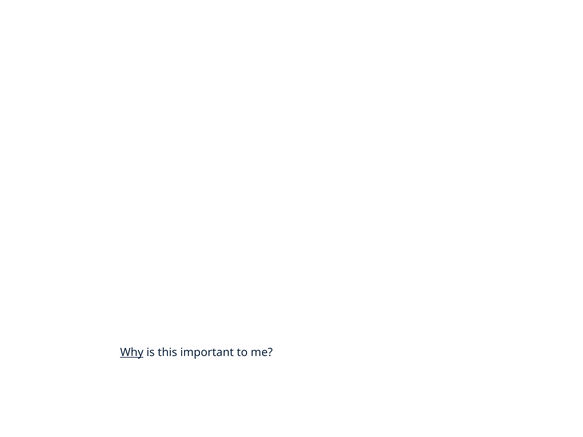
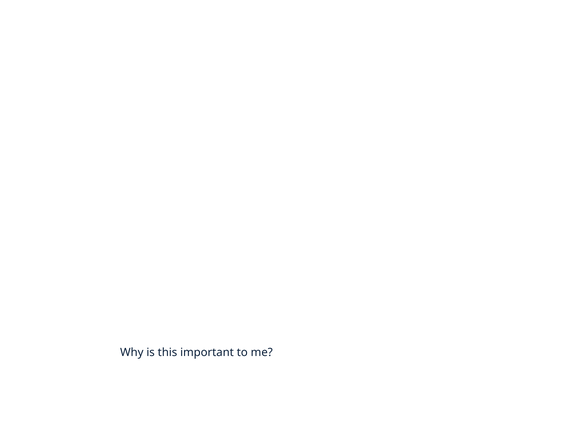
Why underline: present -> none
